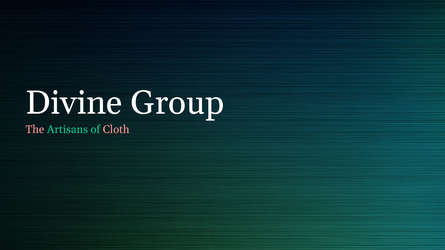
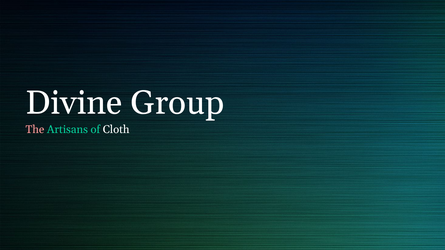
Cloth colour: pink -> white
